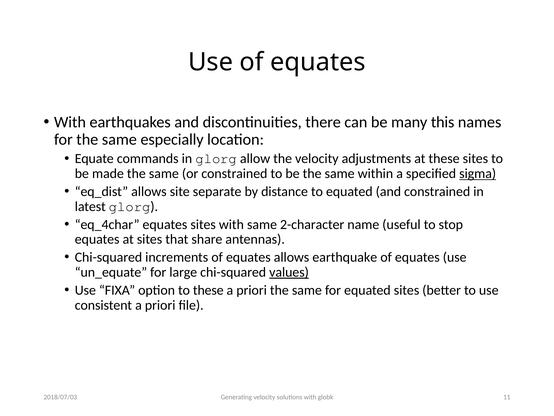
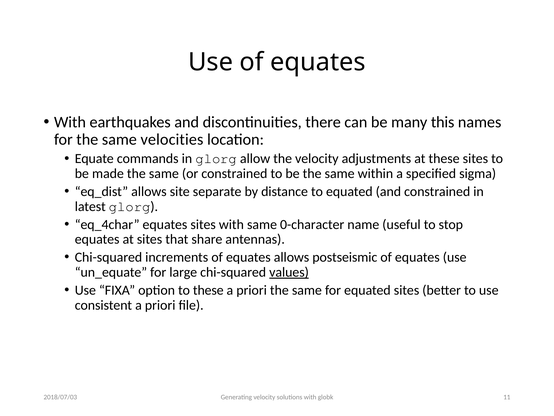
especially: especially -> velocities
sigma underline: present -> none
2-character: 2-character -> 0-character
earthquake: earthquake -> postseismic
